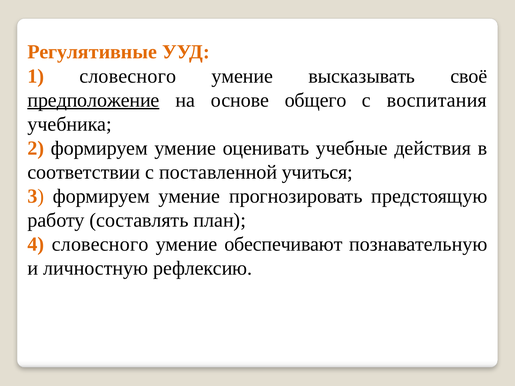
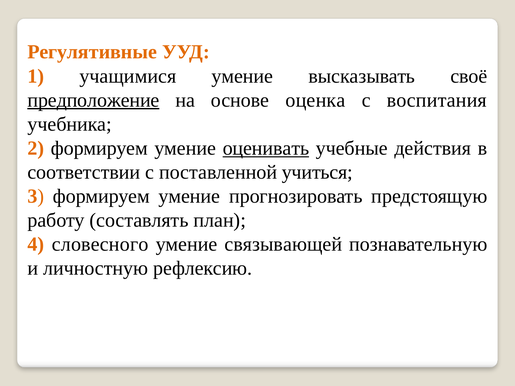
1 словесного: словесного -> учащимися
общего: общего -> оценка
оценивать underline: none -> present
обеспечивают: обеспечивают -> связывающей
